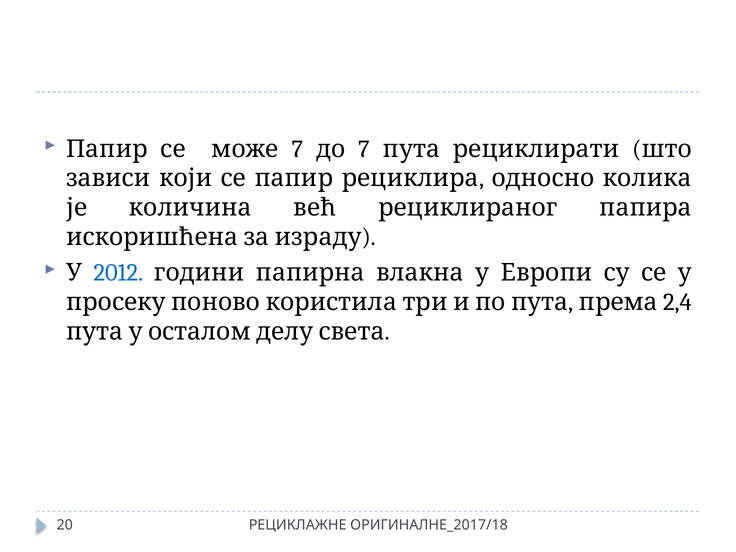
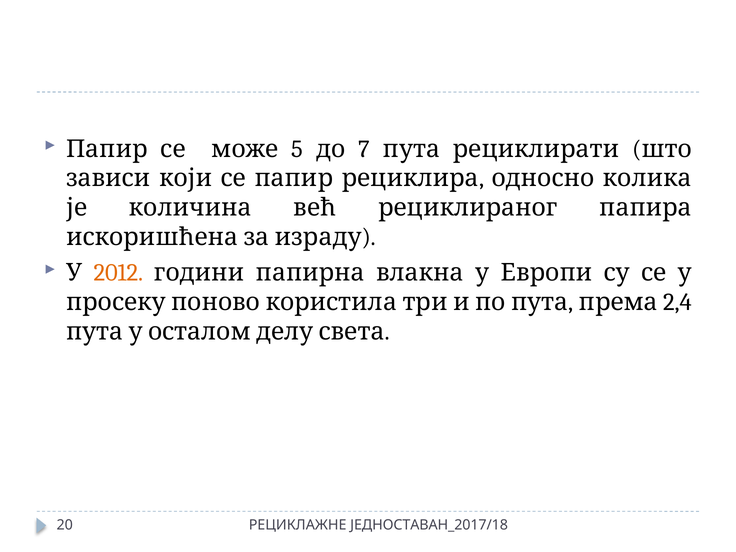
7 at (297, 149): 7 -> 5
2012 colour: blue -> orange
ОРИГИНАЛНЕ_2017/18: ОРИГИНАЛНЕ_2017/18 -> ЈЕДНОСТАВАН_2017/18
